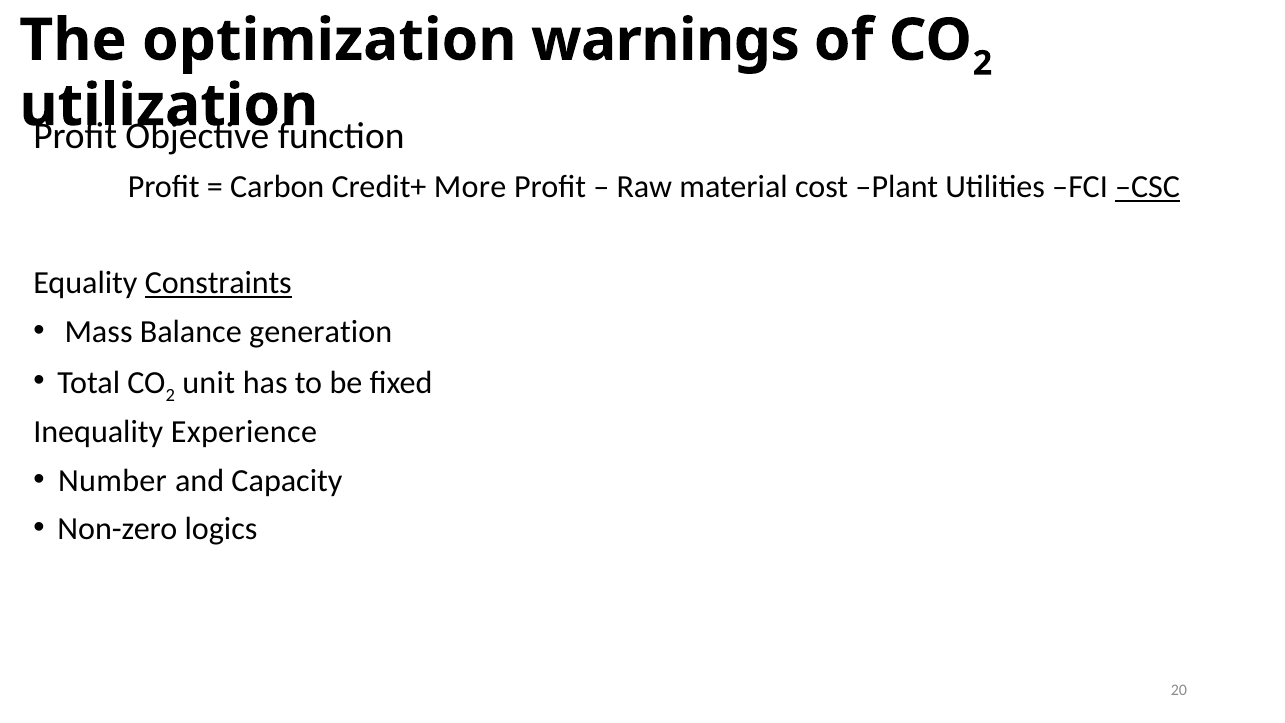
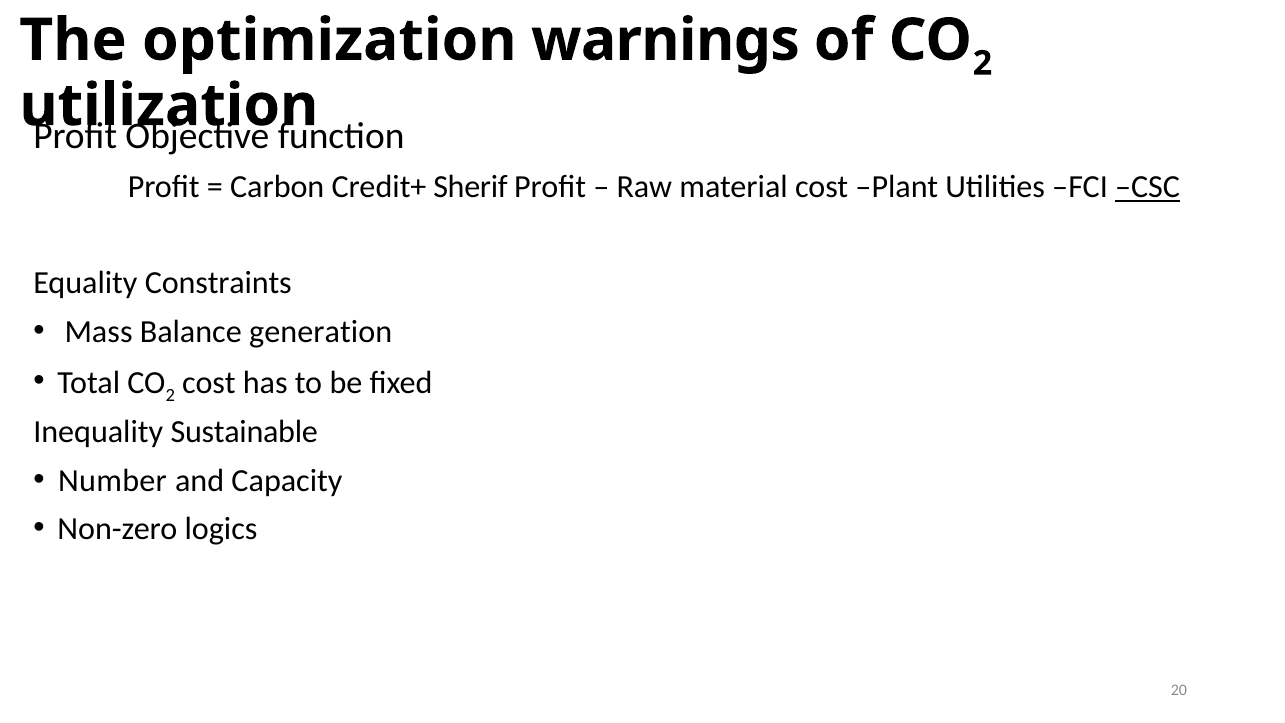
More: More -> Sherif
Constraints underline: present -> none
unit at (209, 383): unit -> cost
Experience: Experience -> Sustainable
